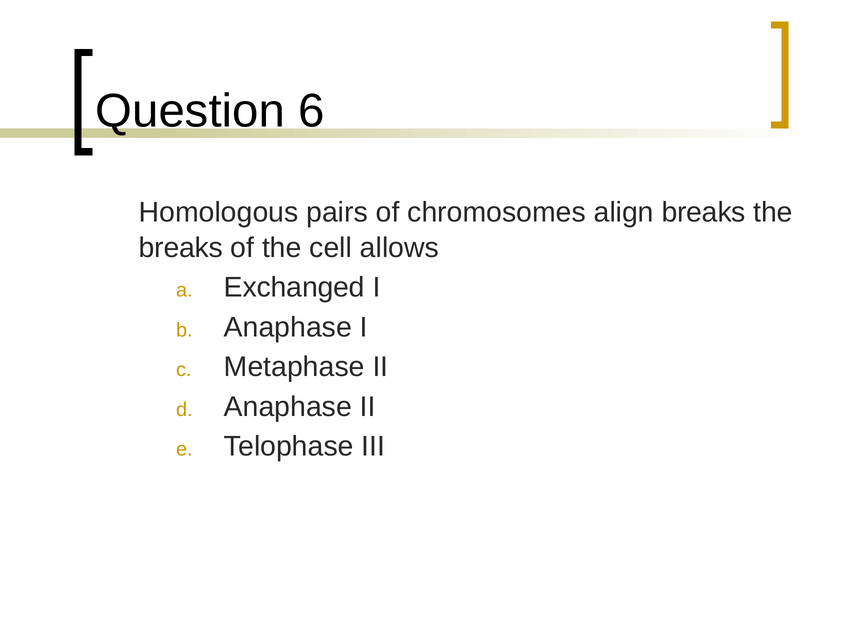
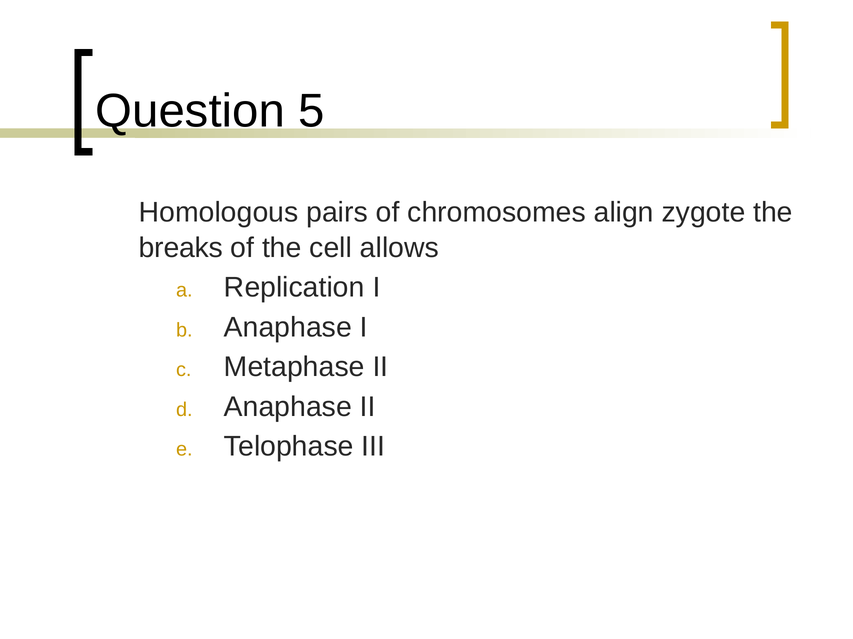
6: 6 -> 5
align breaks: breaks -> zygote
Exchanged: Exchanged -> Replication
